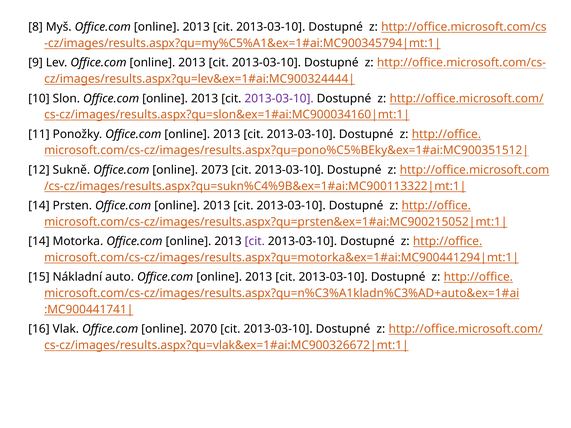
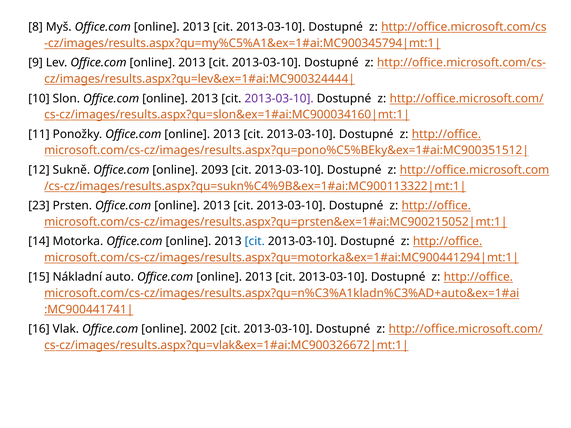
2073: 2073 -> 2093
14 at (39, 206): 14 -> 23
cit at (255, 241) colour: purple -> blue
2070: 2070 -> 2002
